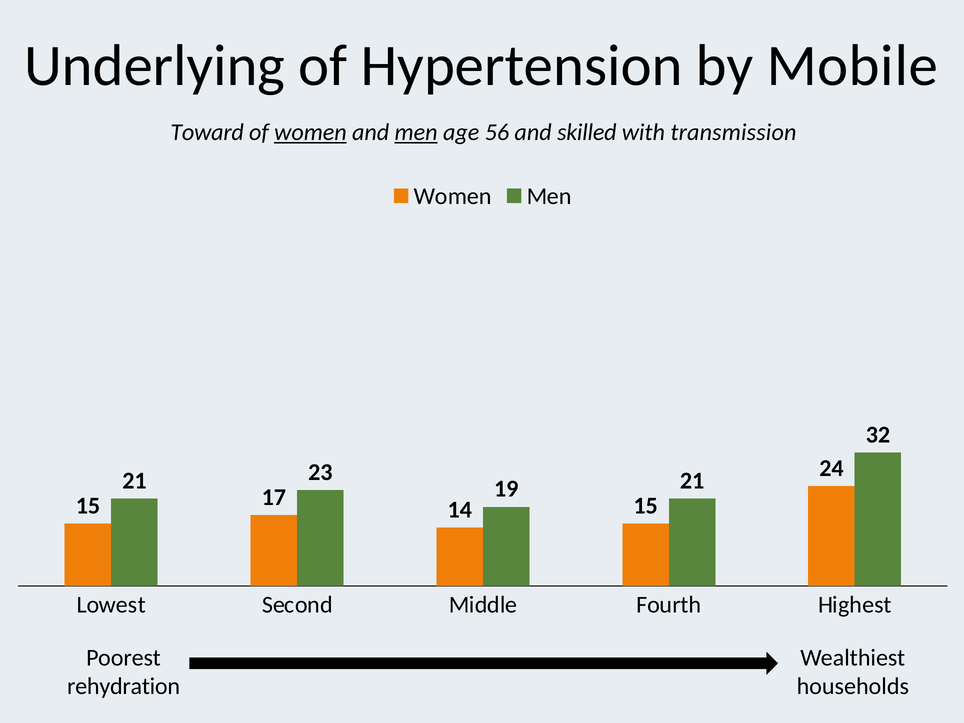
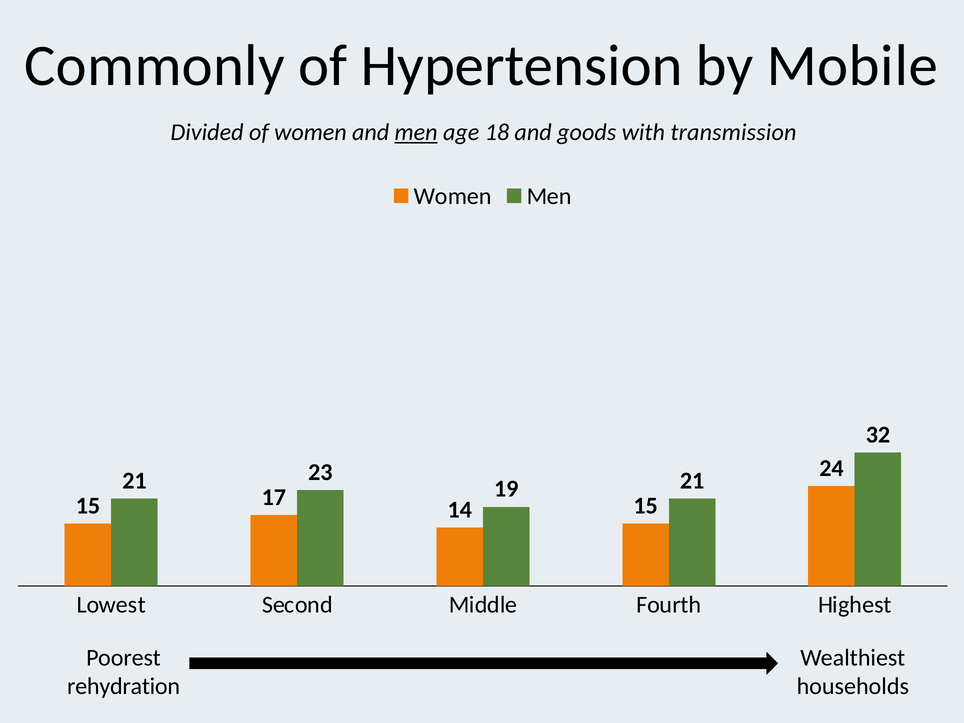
Underlying: Underlying -> Commonly
Toward: Toward -> Divided
women at (310, 132) underline: present -> none
56: 56 -> 18
skilled: skilled -> goods
